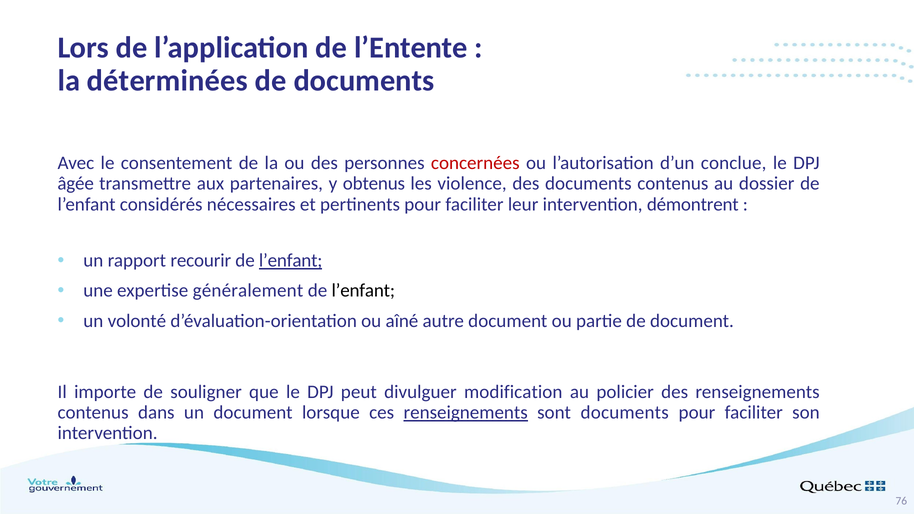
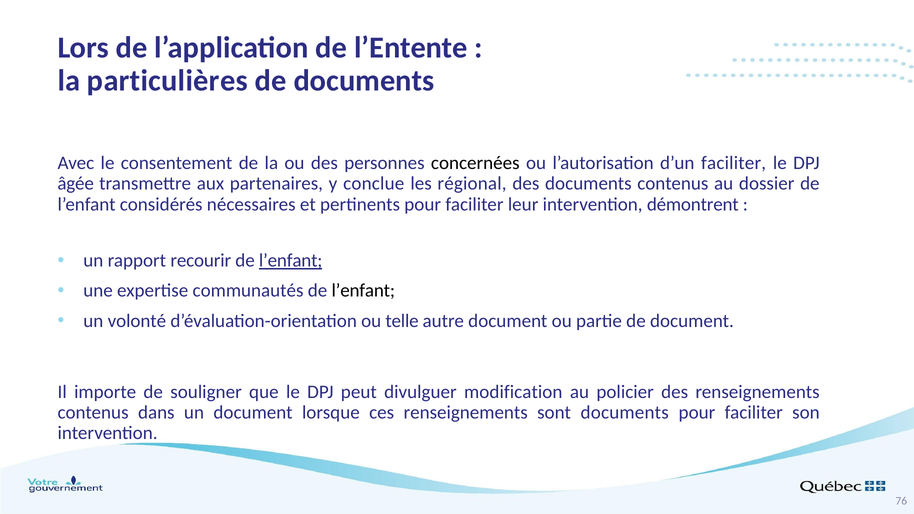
déterminées: déterminées -> particulières
concernées colour: red -> black
d’un conclue: conclue -> faciliter
obtenus: obtenus -> conclue
violence: violence -> régional
généralement: généralement -> communautés
aîné: aîné -> telle
renseignements at (466, 413) underline: present -> none
